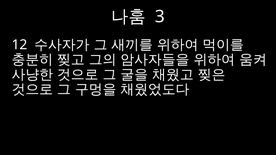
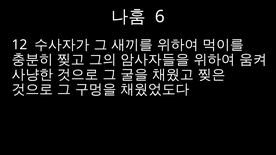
3: 3 -> 6
